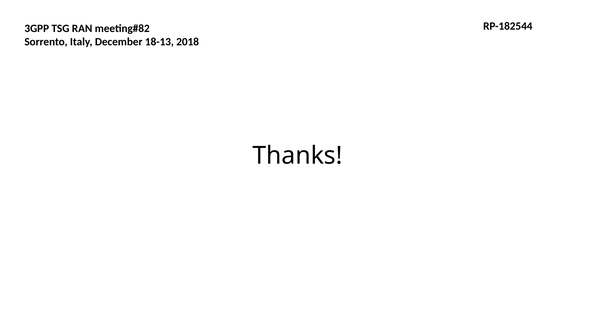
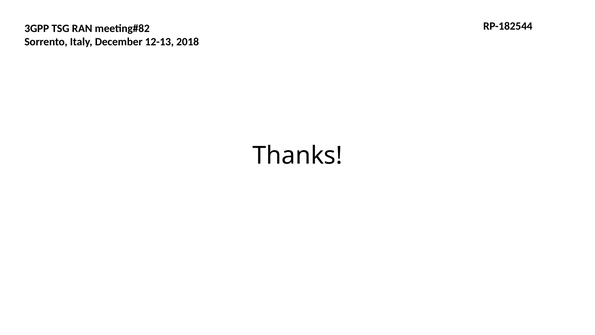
18-13: 18-13 -> 12-13
